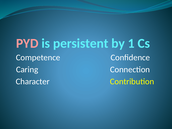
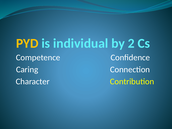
PYD colour: pink -> yellow
persistent: persistent -> individual
1: 1 -> 2
